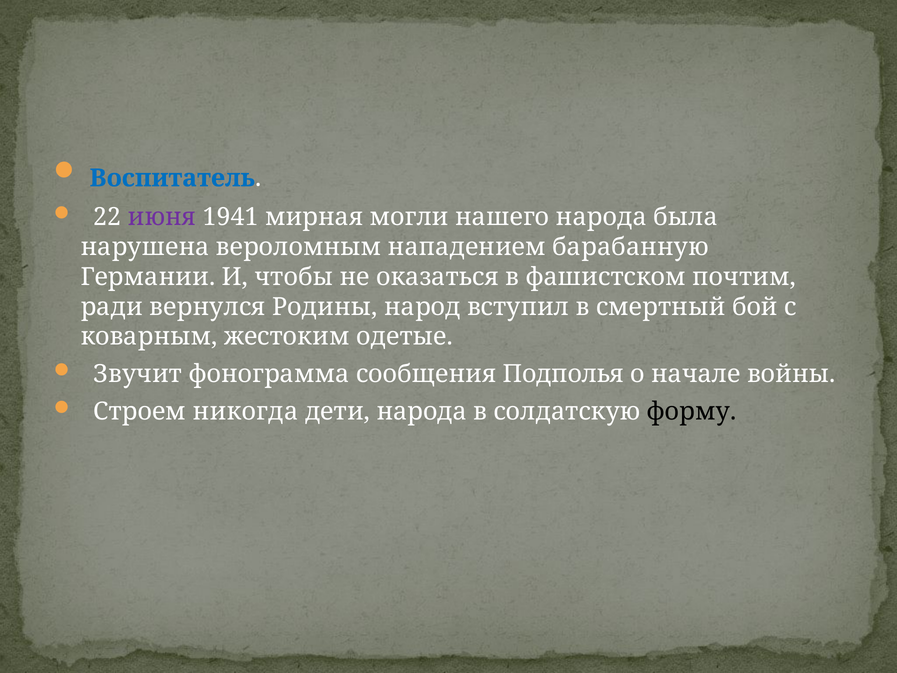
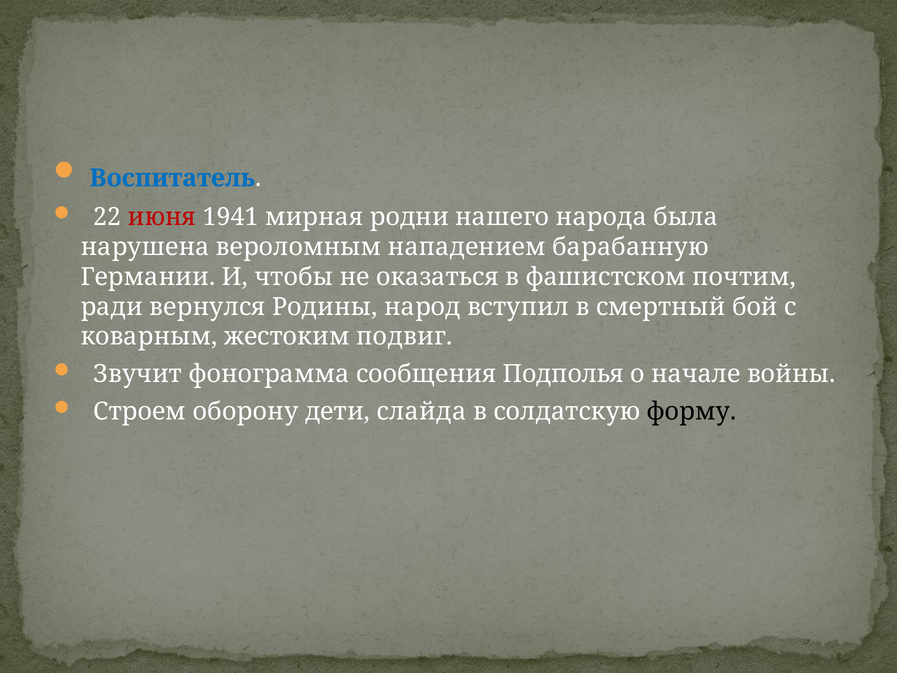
июня colour: purple -> red
могли: могли -> родни
одетые: одетые -> подвиг
никогда: никогда -> оборону
дети народа: народа -> слайда
